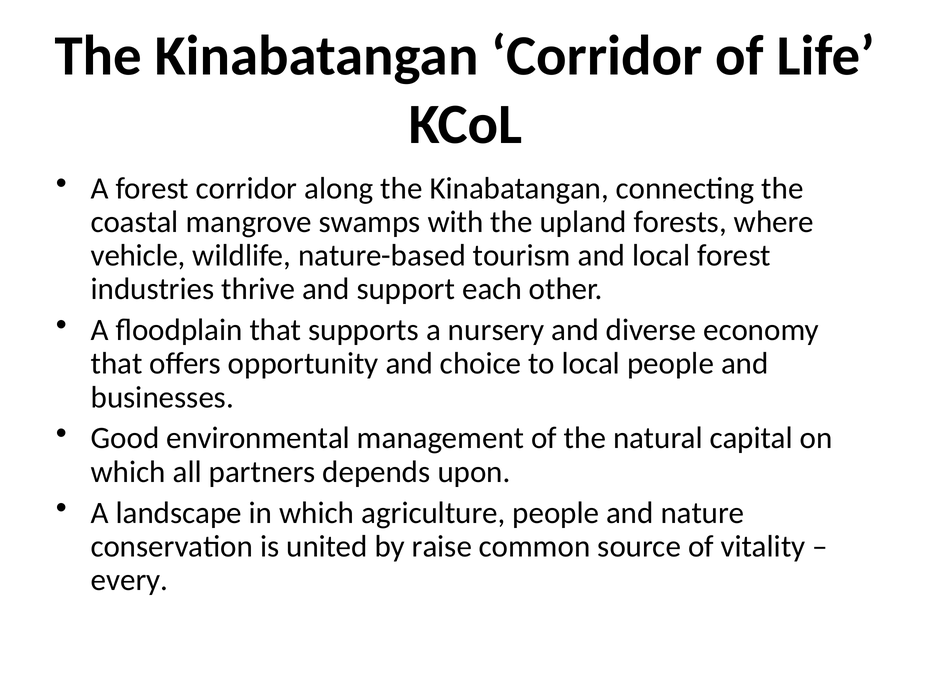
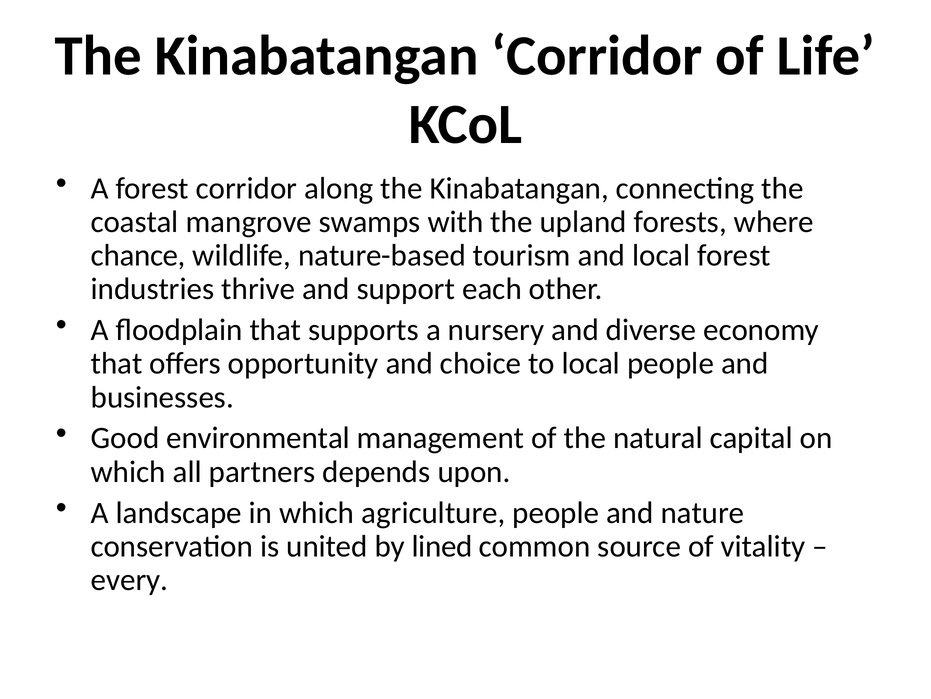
vehicle: vehicle -> chance
raise: raise -> lined
